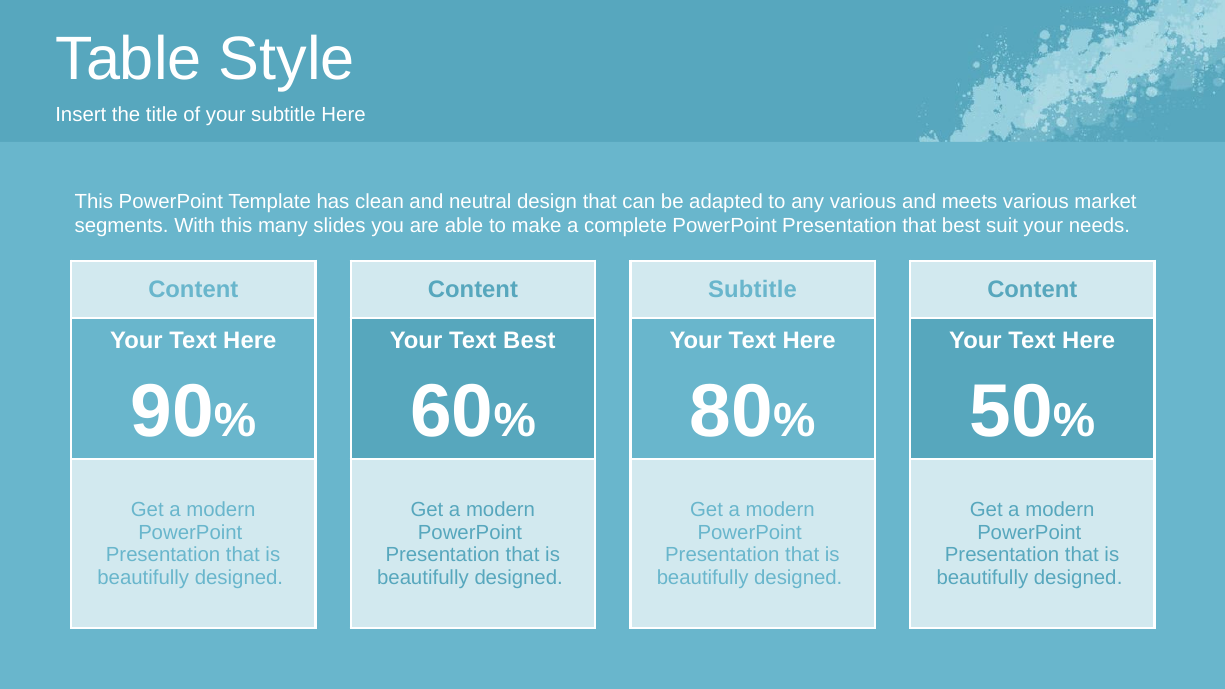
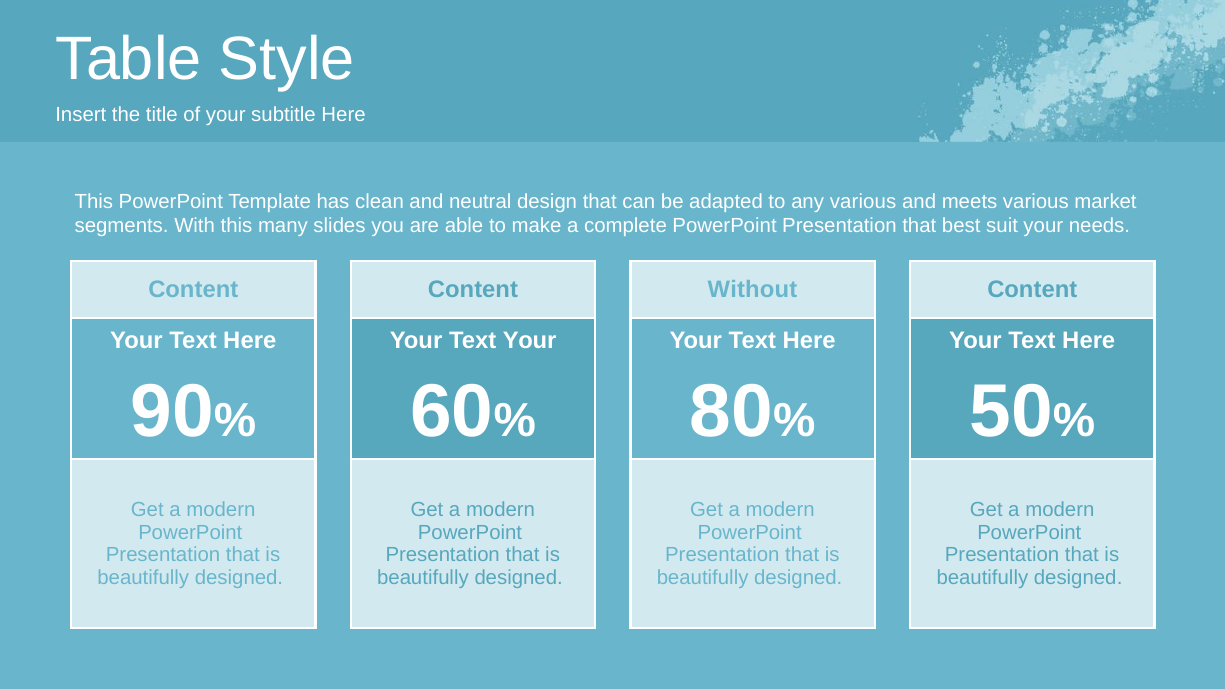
Subtitle at (752, 290): Subtitle -> Without
Text Best: Best -> Your
